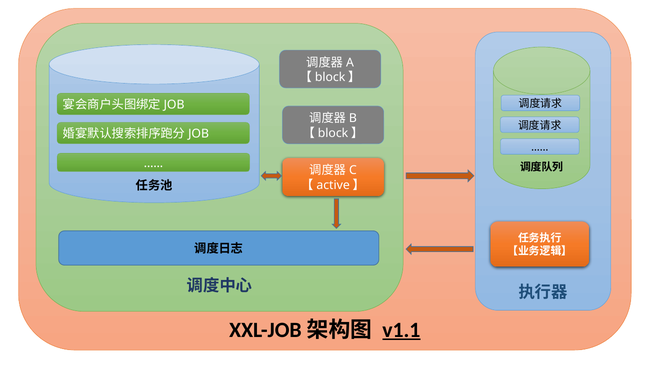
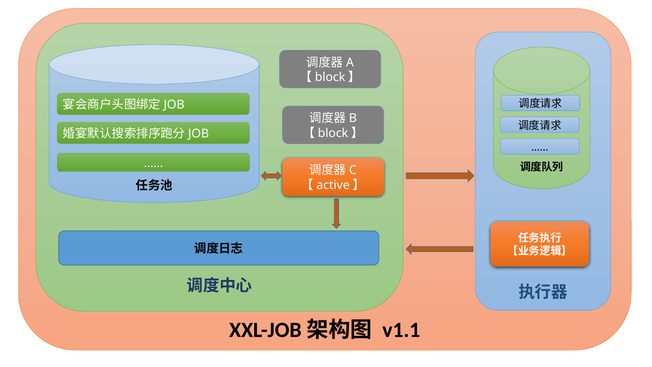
v1.1 underline: present -> none
